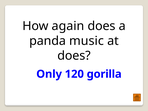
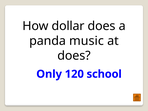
again: again -> dollar
gorilla: gorilla -> school
